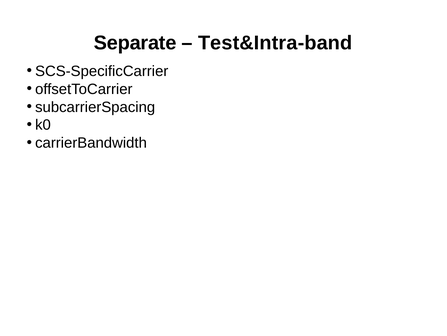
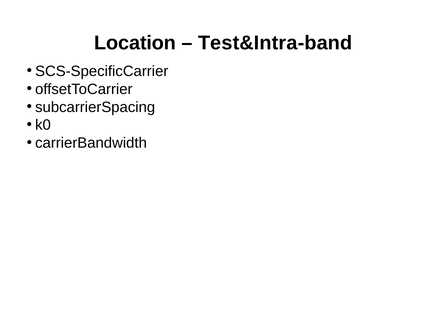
Separate: Separate -> Location
